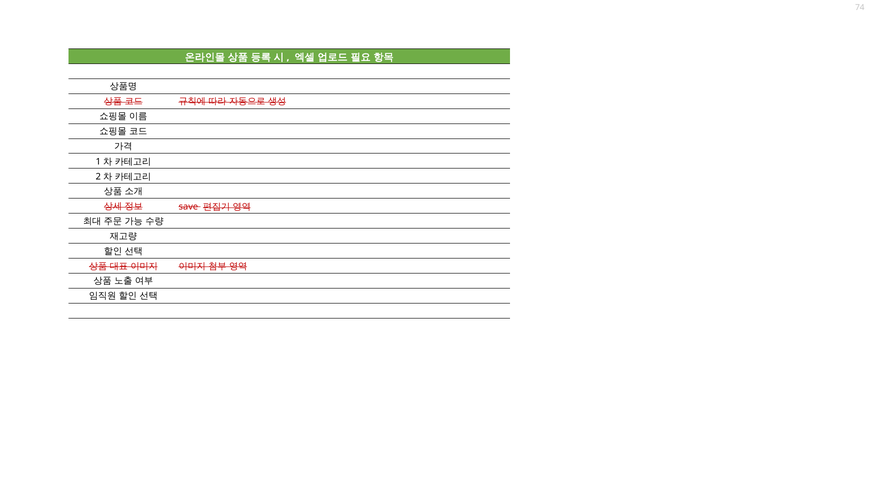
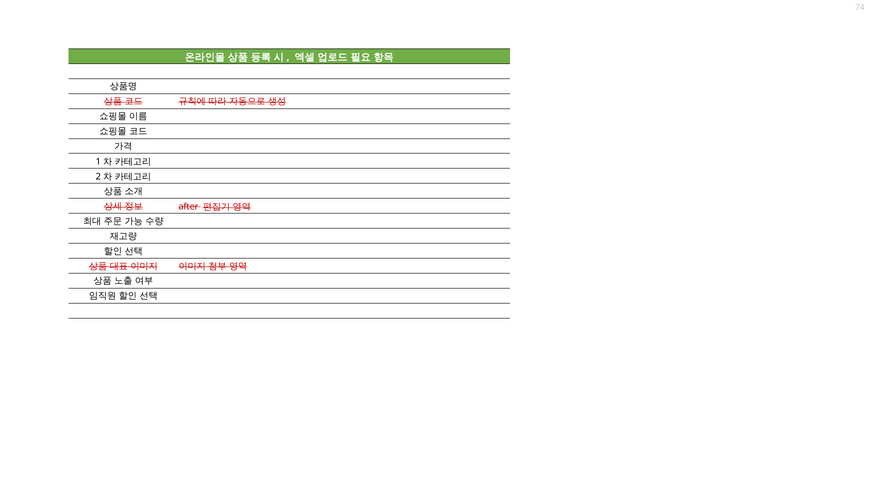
save: save -> after
